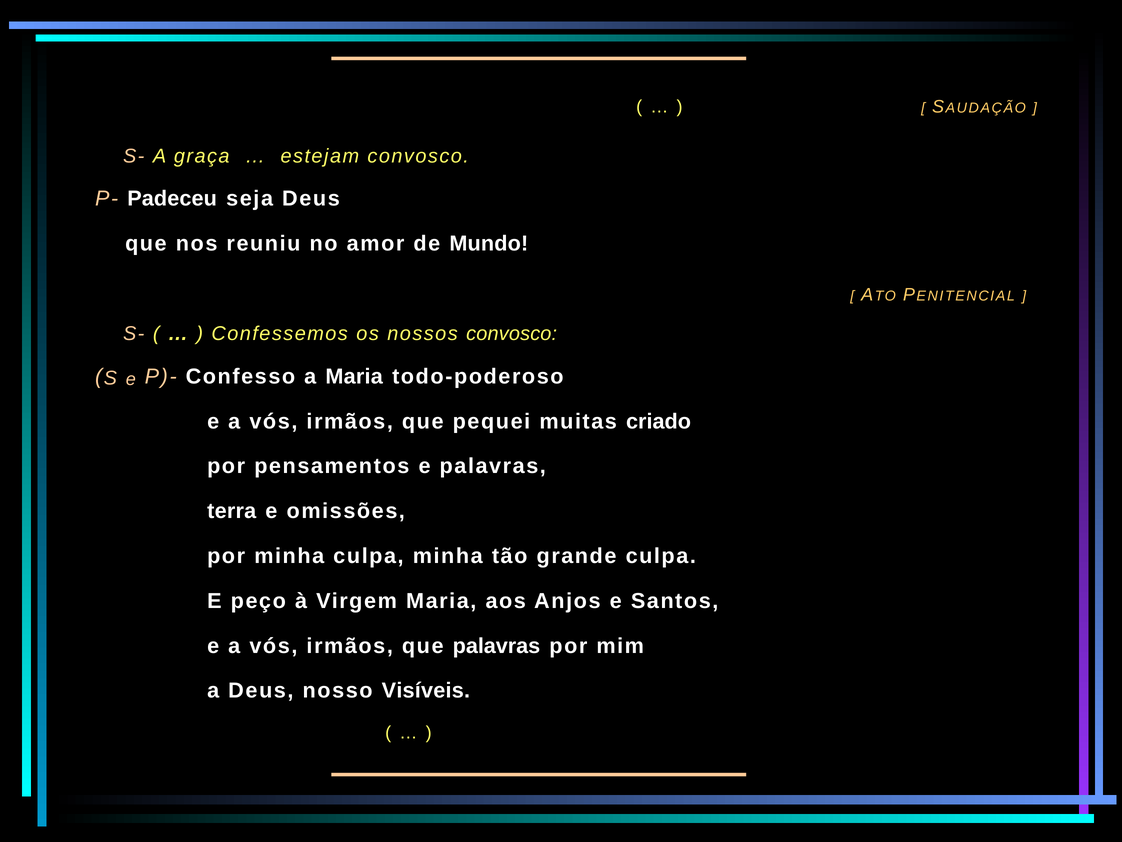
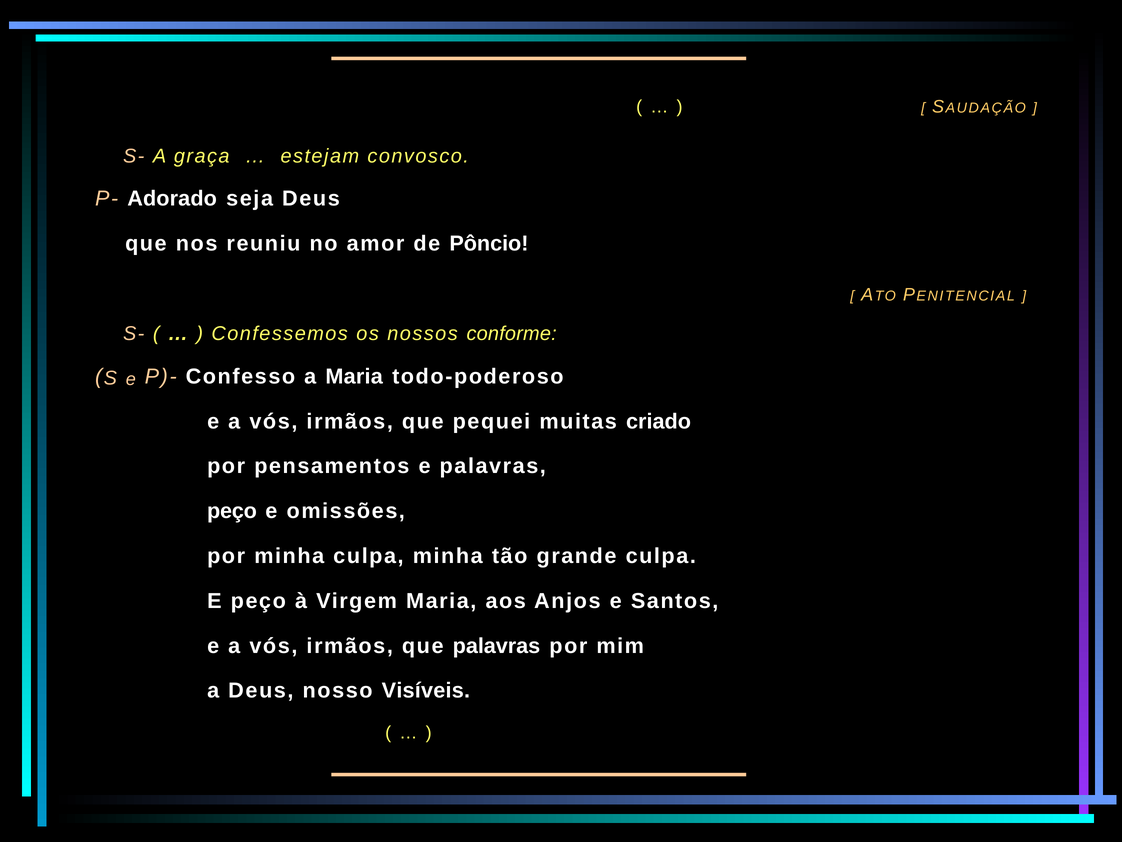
Padeceu: Padeceu -> Adorado
Mundo: Mundo -> Pôncio
nossos convosco: convosco -> conforme
terra at (232, 511): terra -> peço
